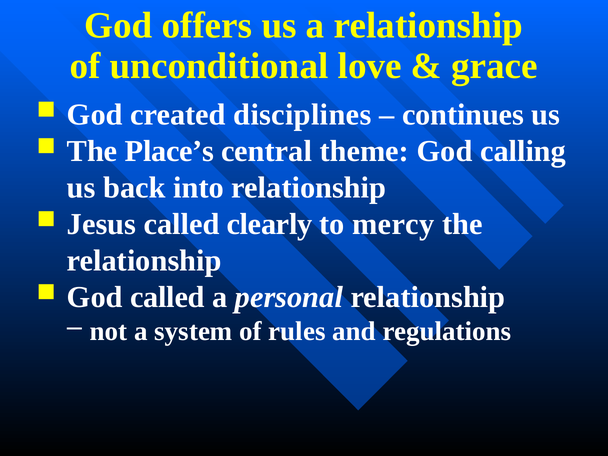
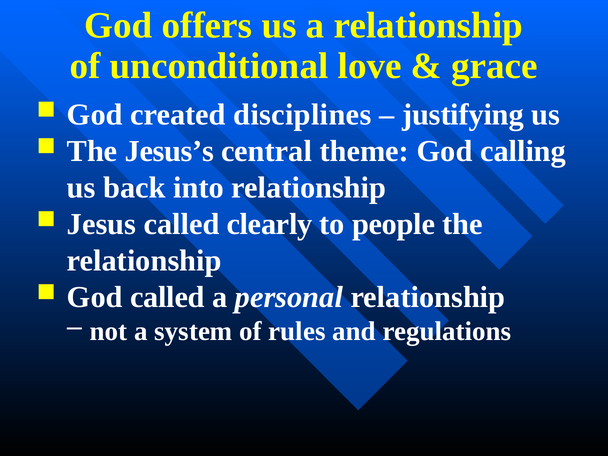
continues: continues -> justifying
Place’s: Place’s -> Jesus’s
mercy: mercy -> people
